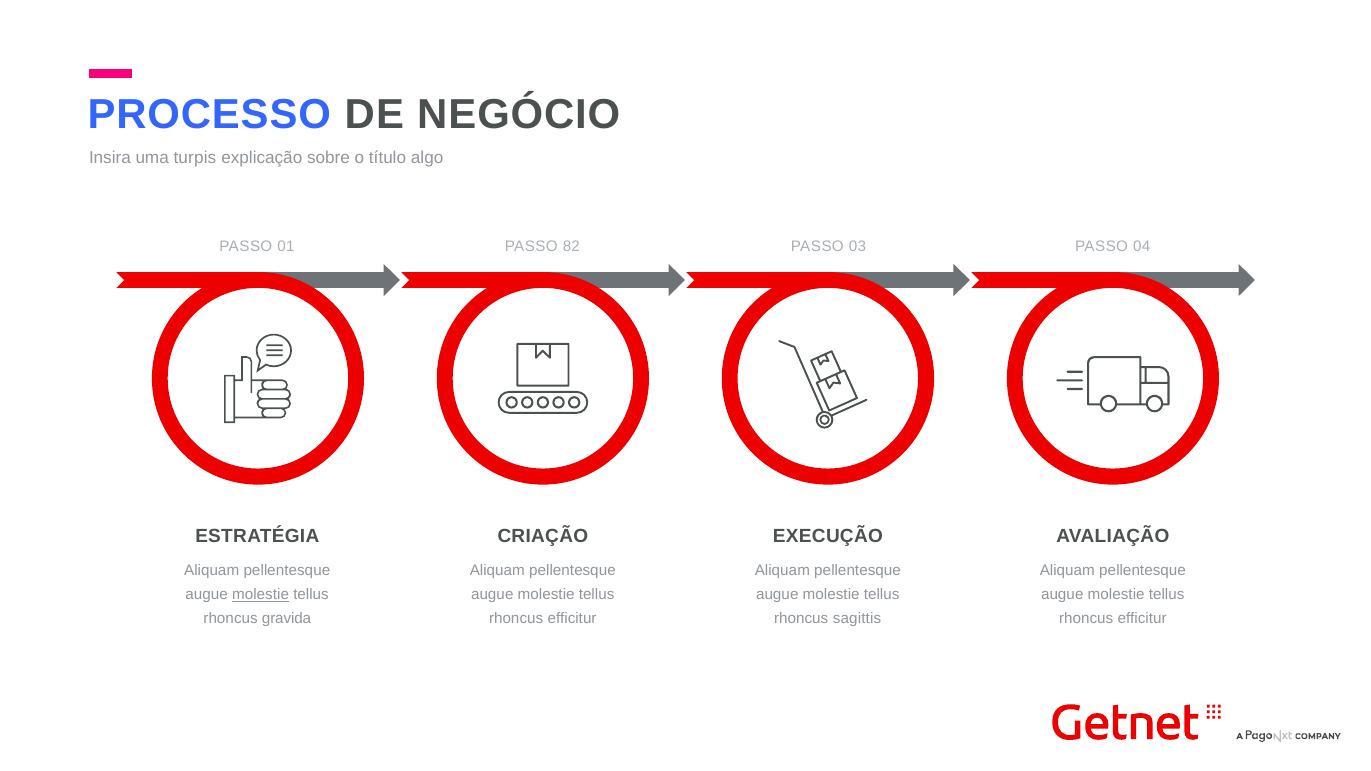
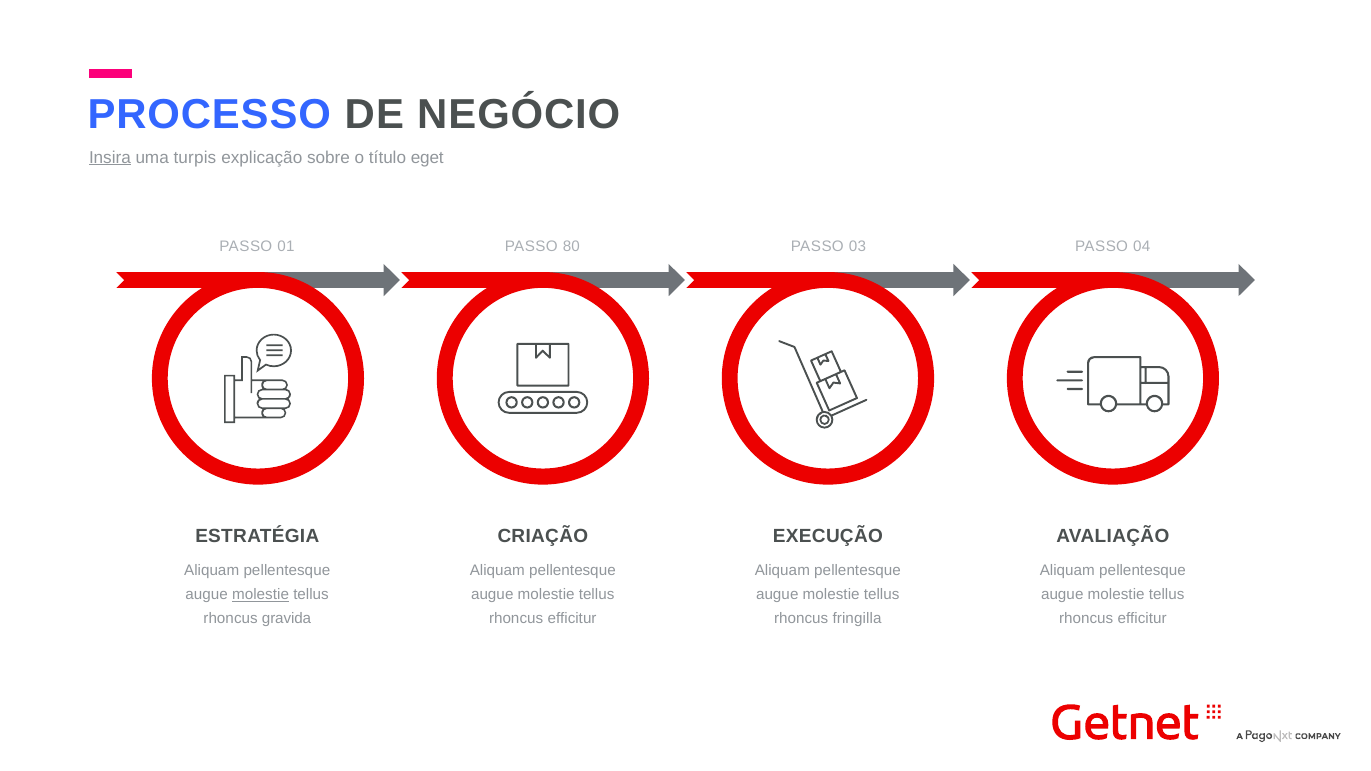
Insira underline: none -> present
algo: algo -> eget
82: 82 -> 80
sagittis: sagittis -> fringilla
